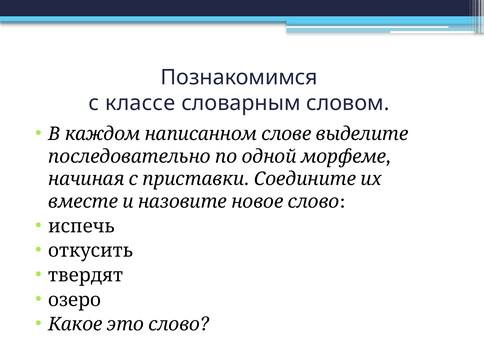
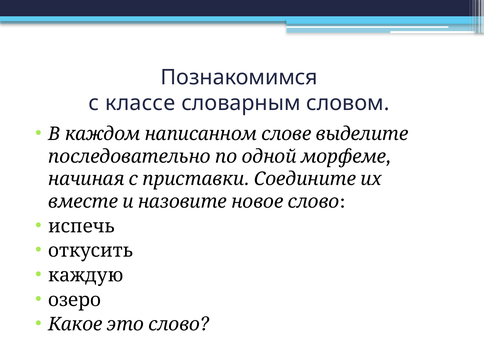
твердят: твердят -> каждую
